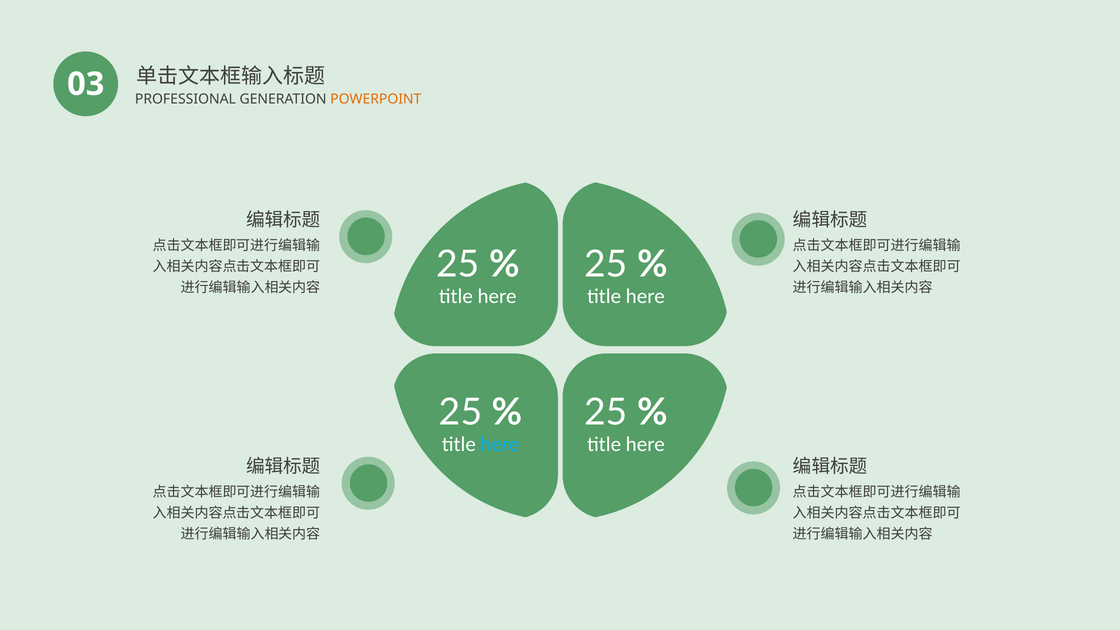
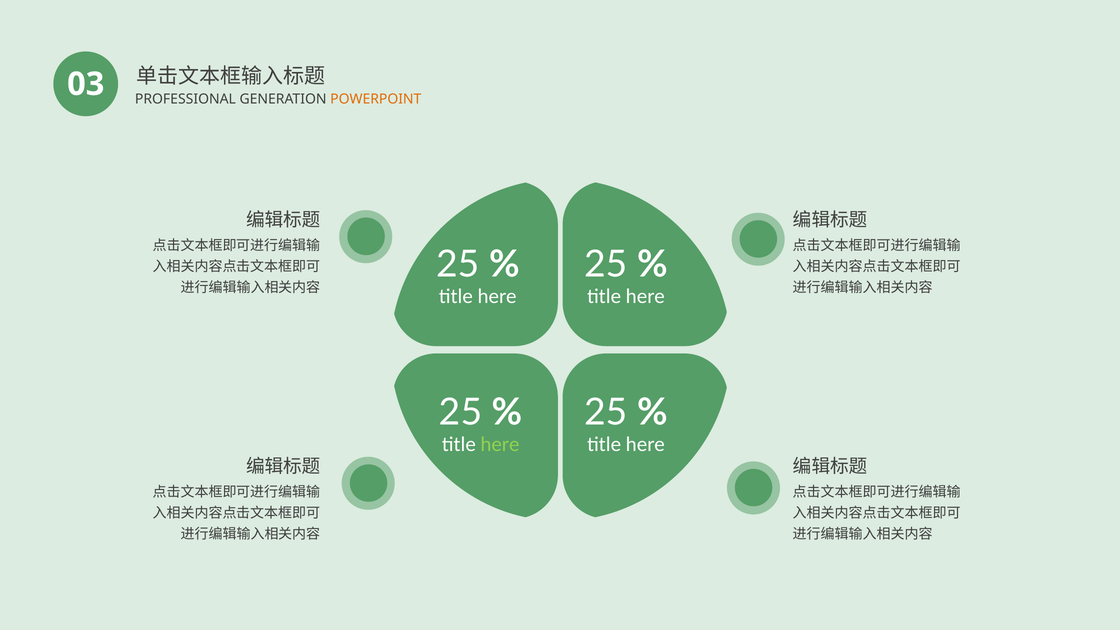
here at (500, 444) colour: light blue -> light green
